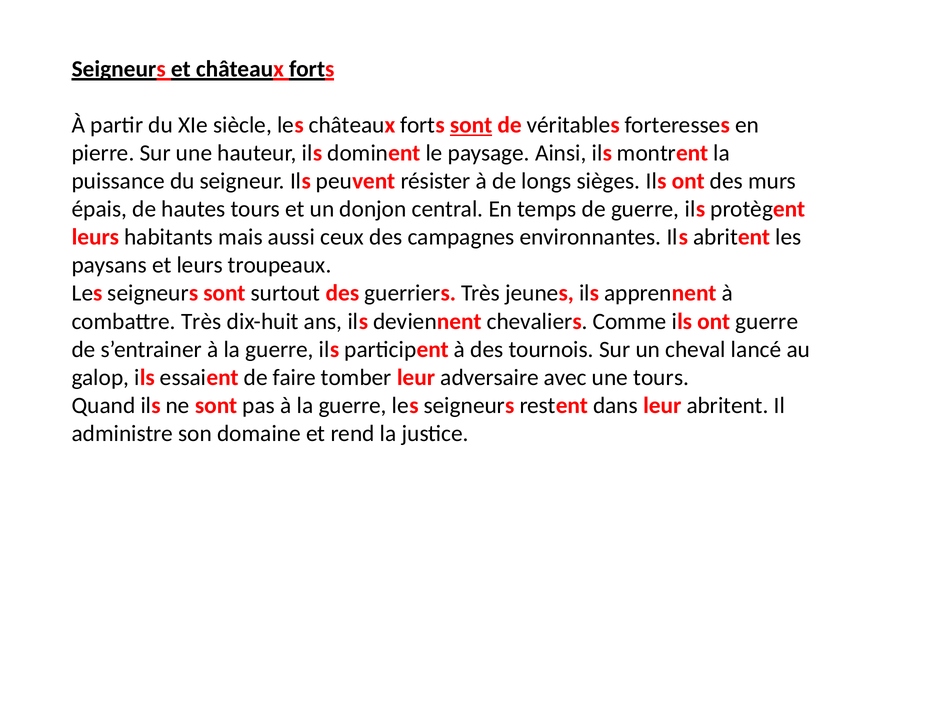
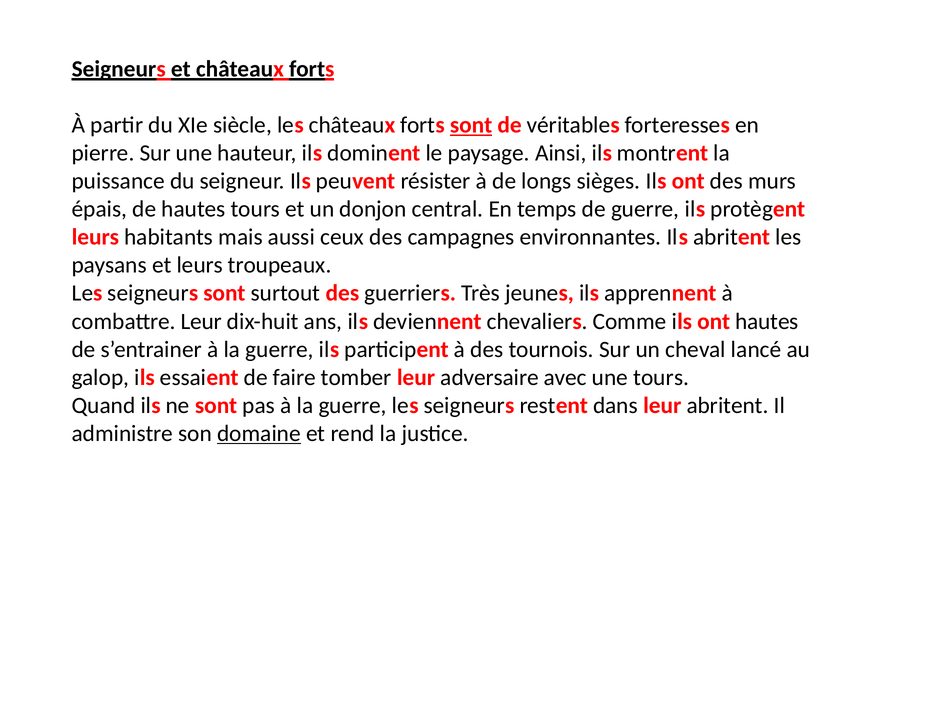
combattre Très: Très -> Leur
ont guerre: guerre -> hautes
domaine underline: none -> present
